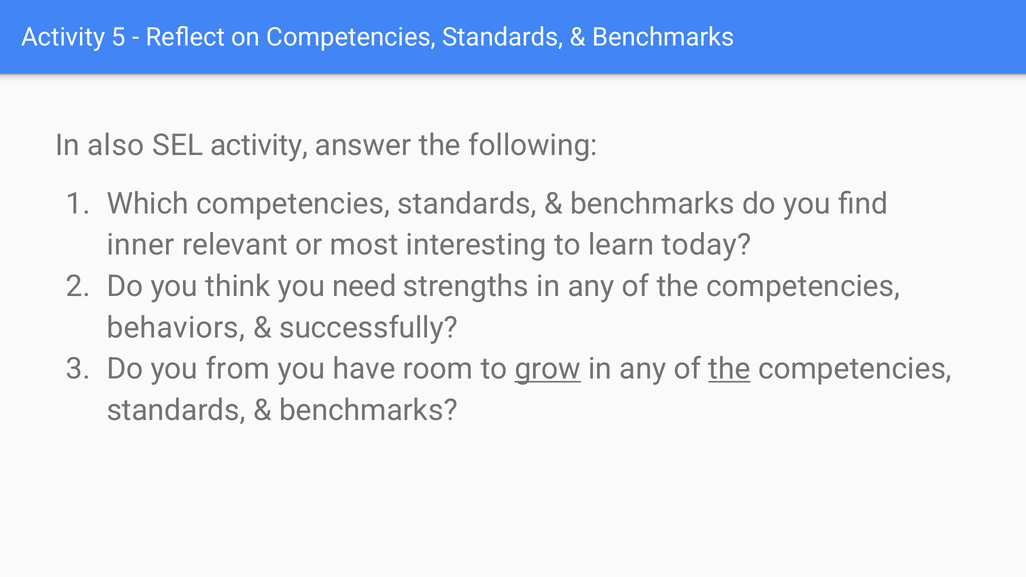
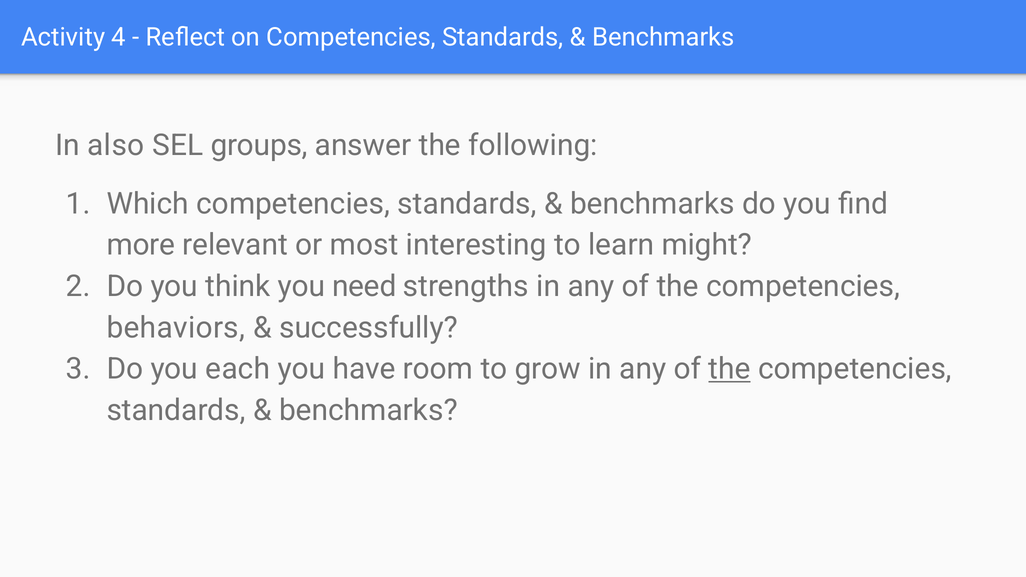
5: 5 -> 4
SEL activity: activity -> groups
inner: inner -> more
today: today -> might
from: from -> each
grow underline: present -> none
